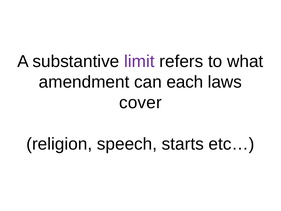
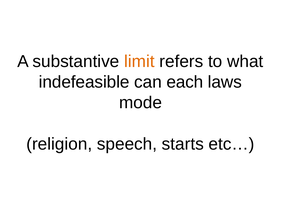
limit colour: purple -> orange
amendment: amendment -> indefeasible
cover: cover -> mode
